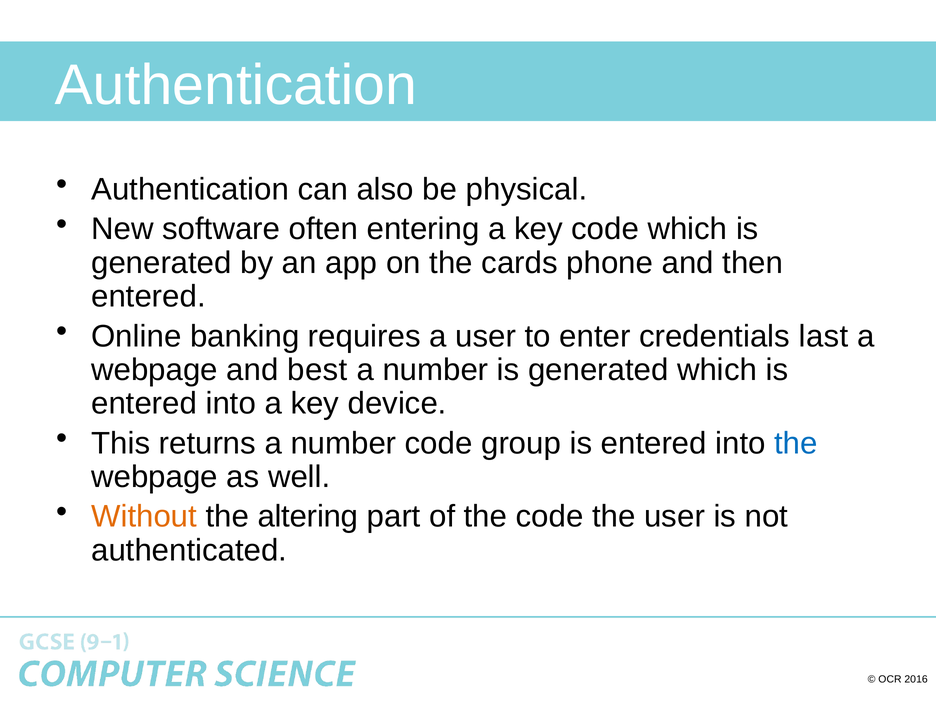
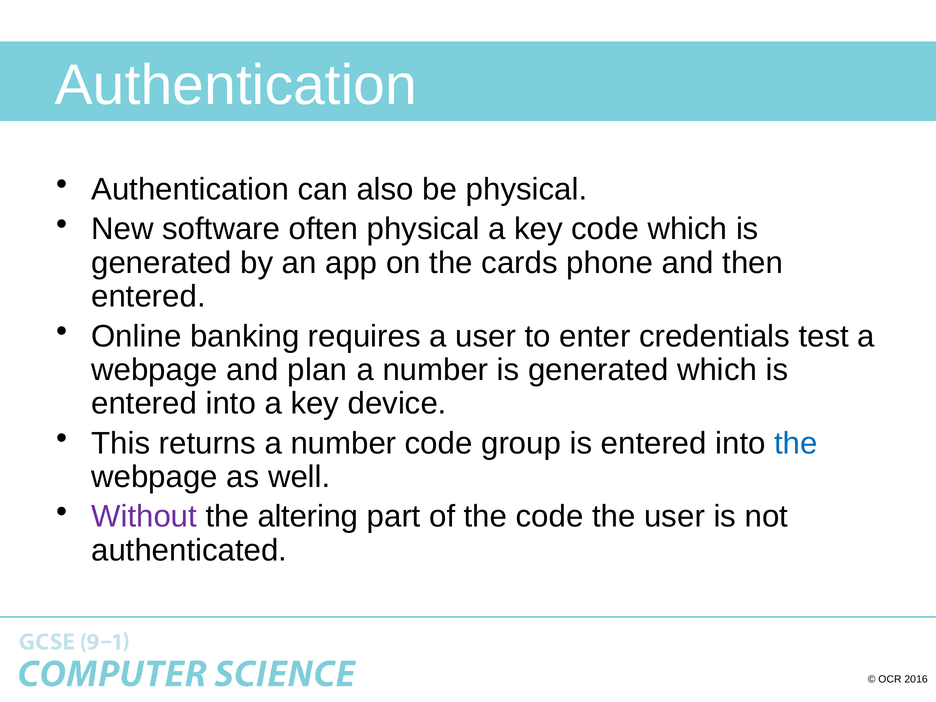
often entering: entering -> physical
last: last -> test
best: best -> plan
Without colour: orange -> purple
